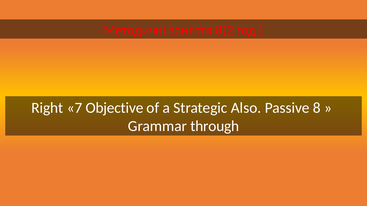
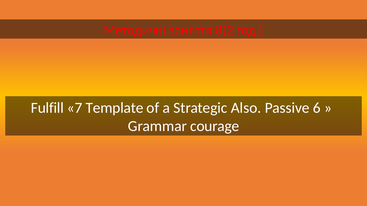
Right: Right -> Fulfill
Objective: Objective -> Template
8: 8 -> 6
through: through -> courage
